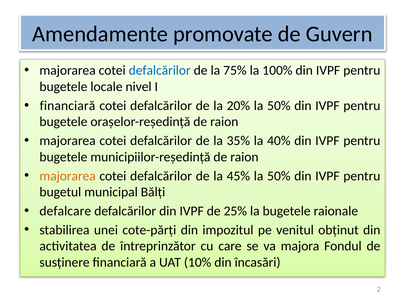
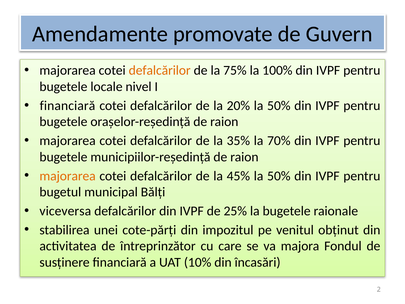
defalcărilor at (160, 70) colour: blue -> orange
40%: 40% -> 70%
defalcare: defalcare -> viceversa
